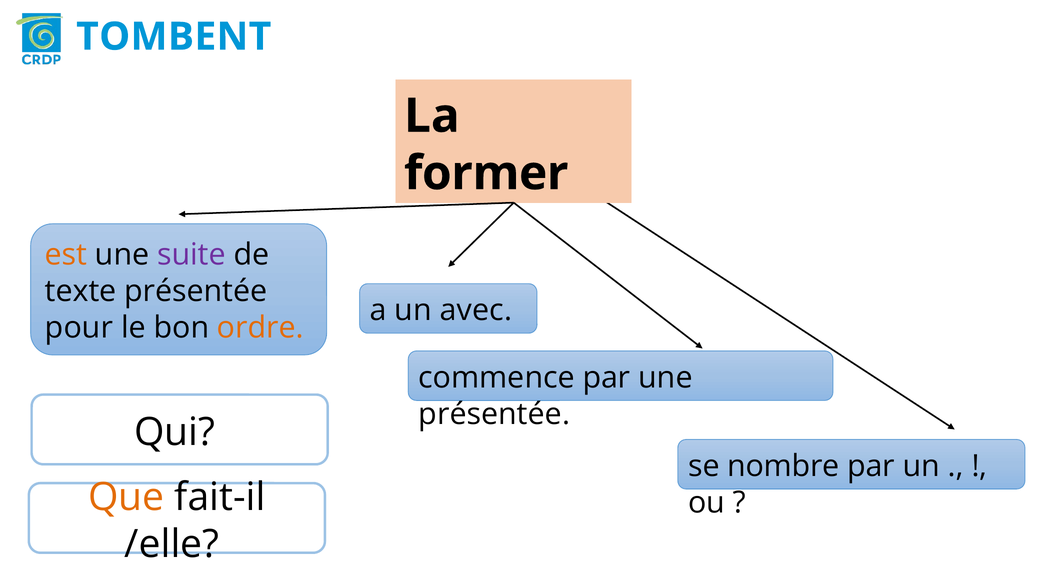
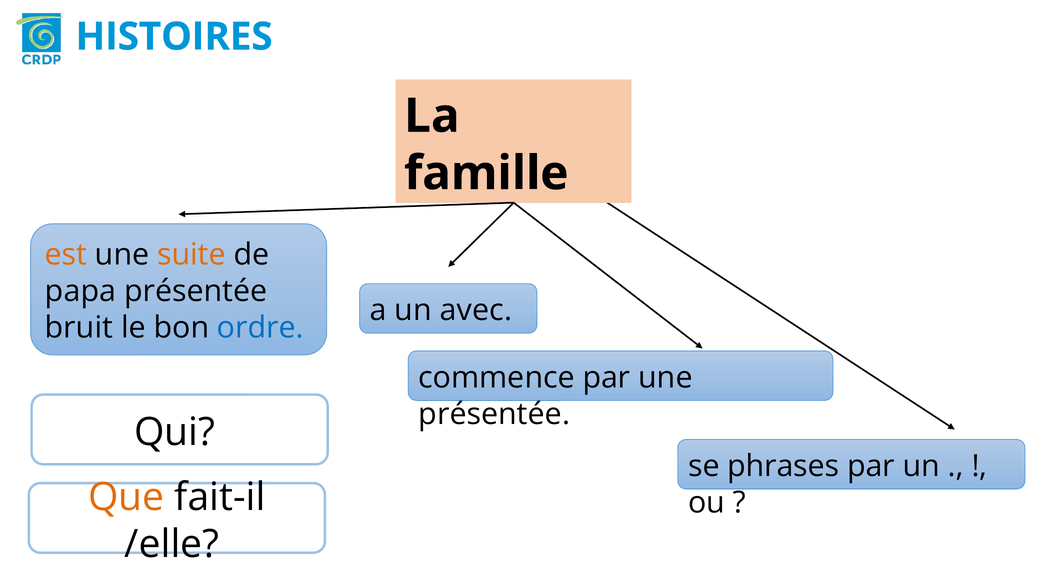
TOMBENT: TOMBENT -> HISTOIRES
former: former -> famille
suite colour: purple -> orange
texte: texte -> papa
pour: pour -> bruit
ordre colour: orange -> blue
nombre: nombre -> phrases
